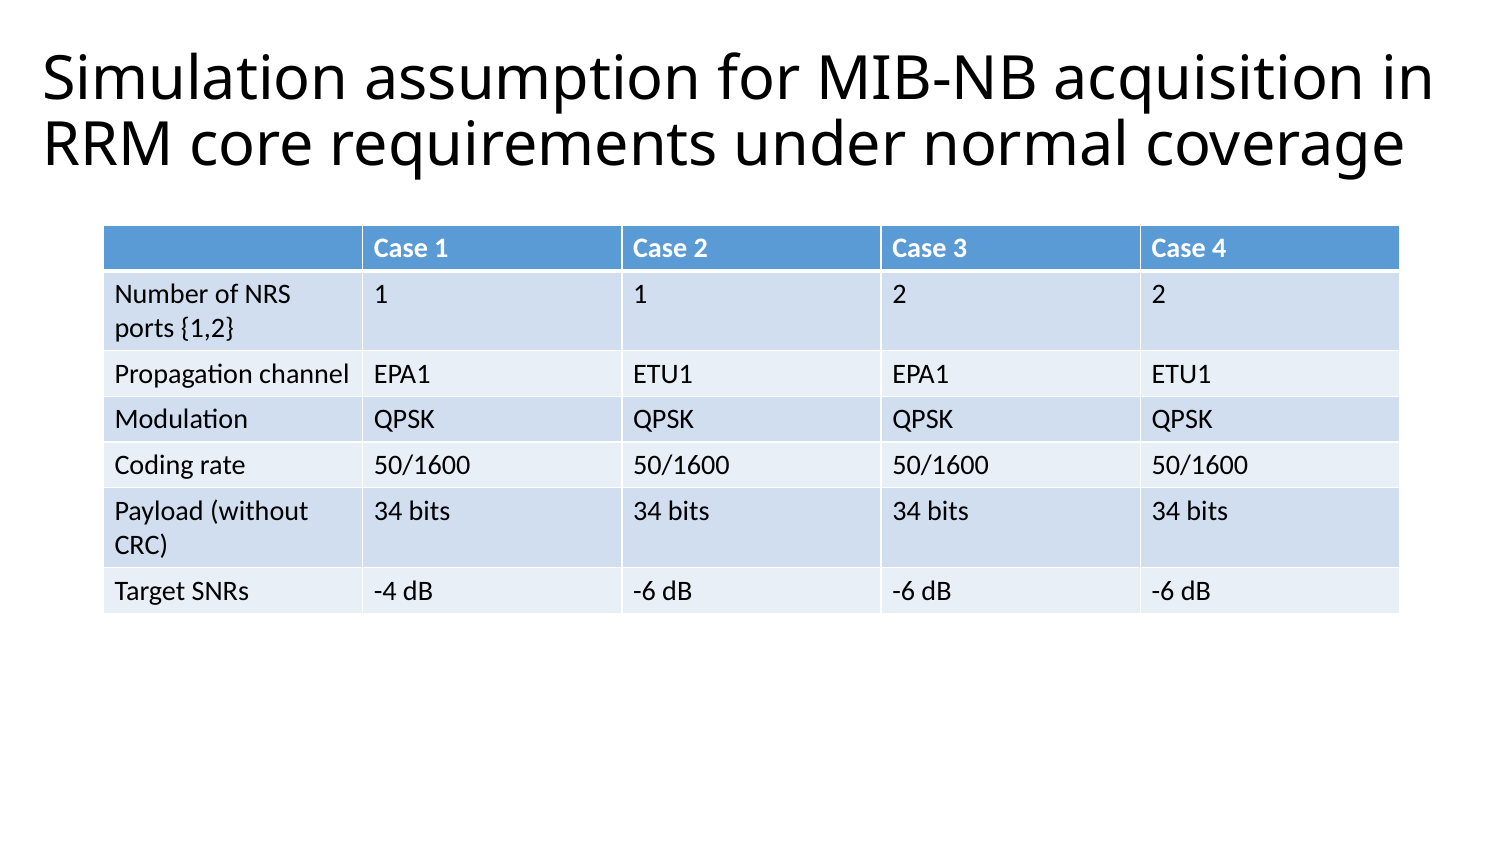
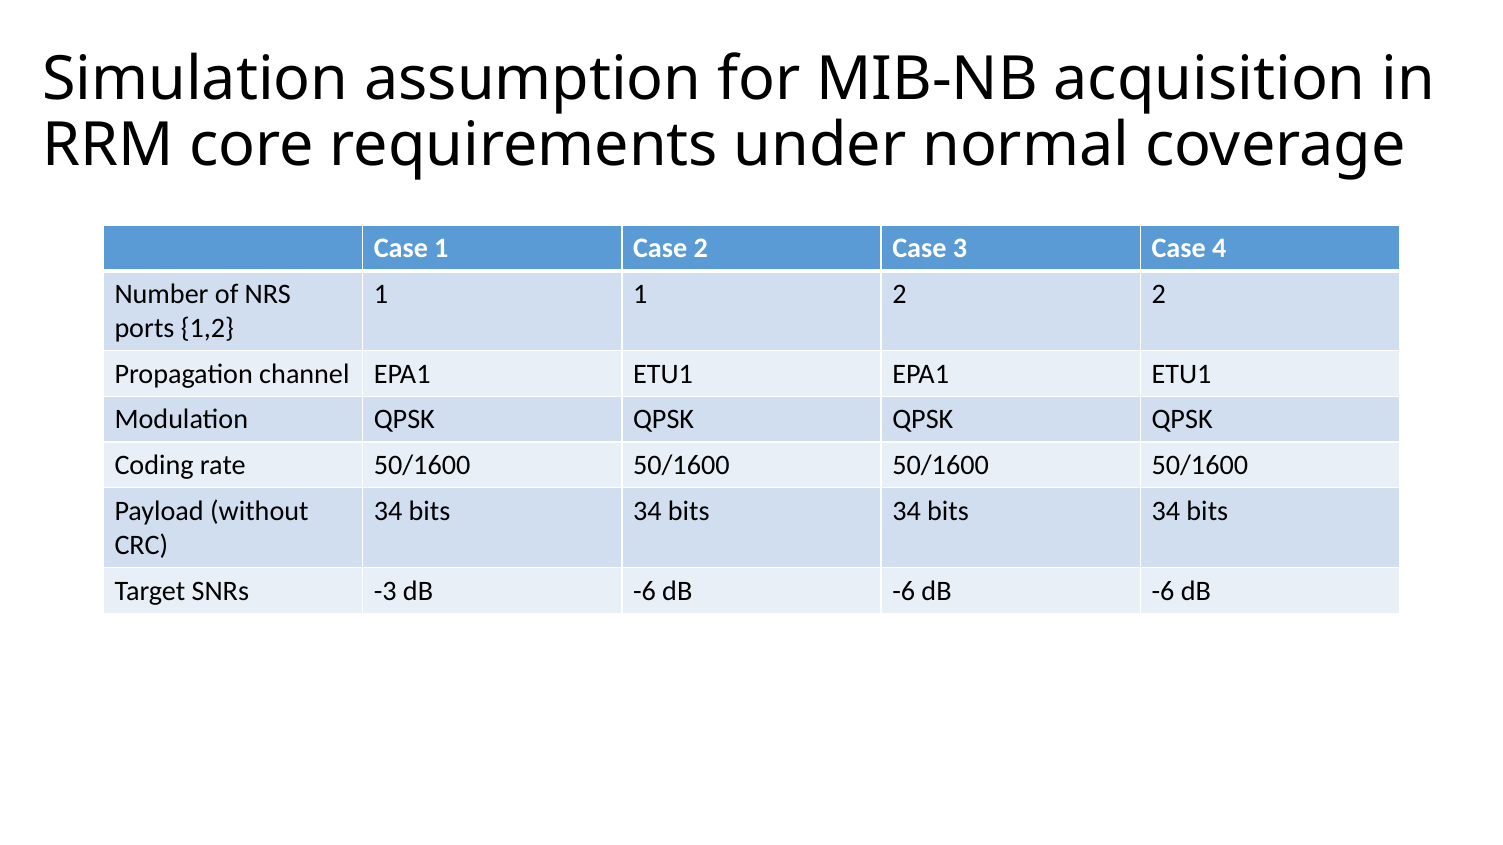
-4: -4 -> -3
